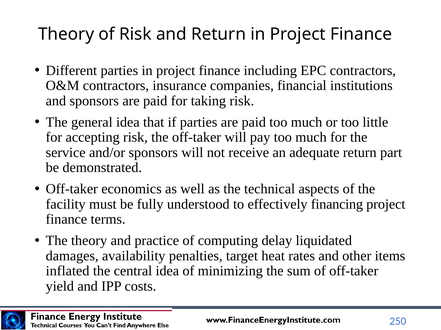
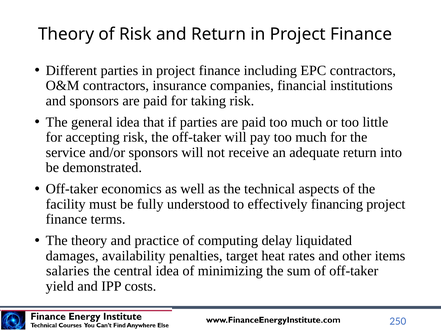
part: part -> into
inflated: inflated -> salaries
